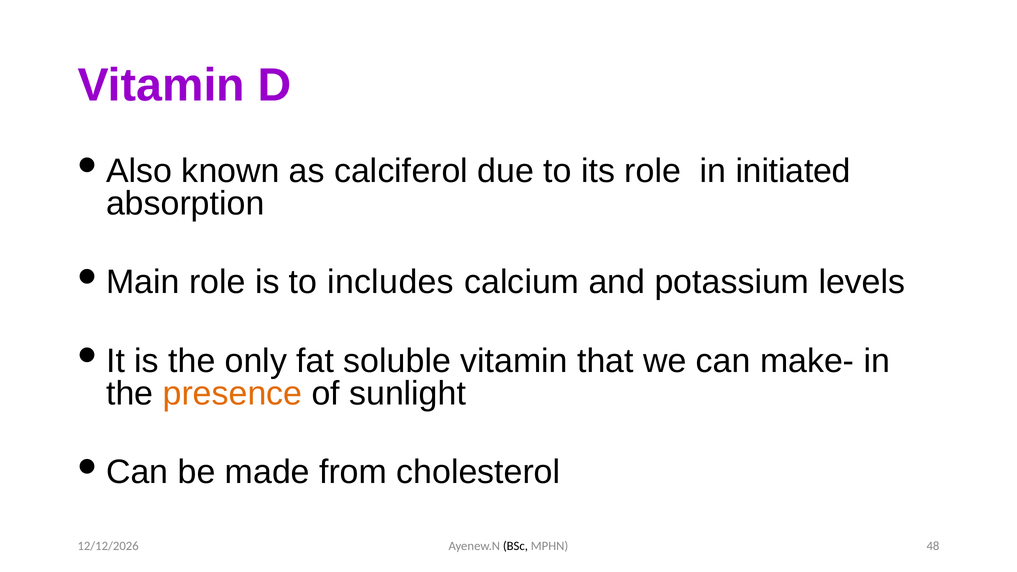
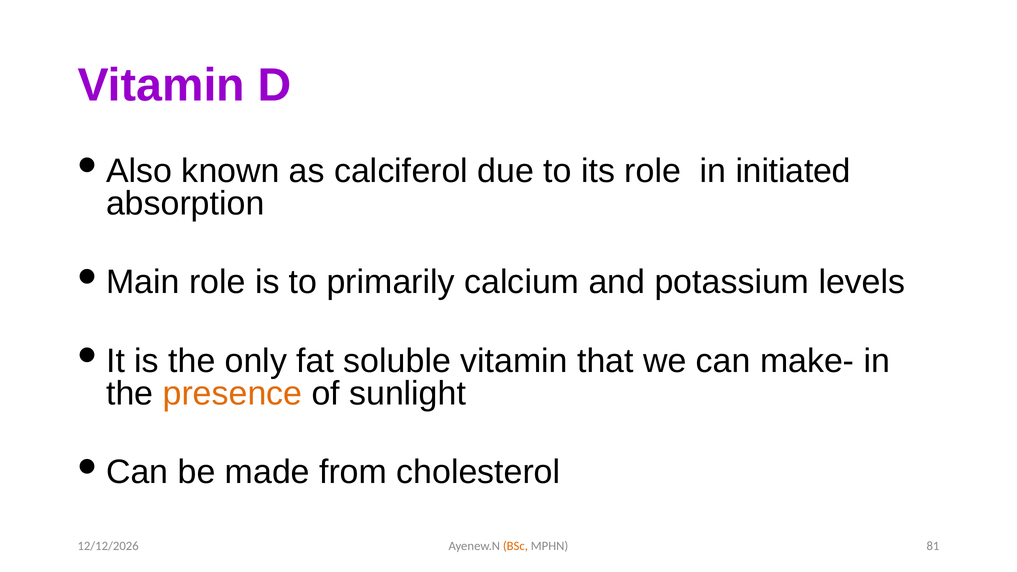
includes: includes -> primarily
BSc colour: black -> orange
48: 48 -> 81
